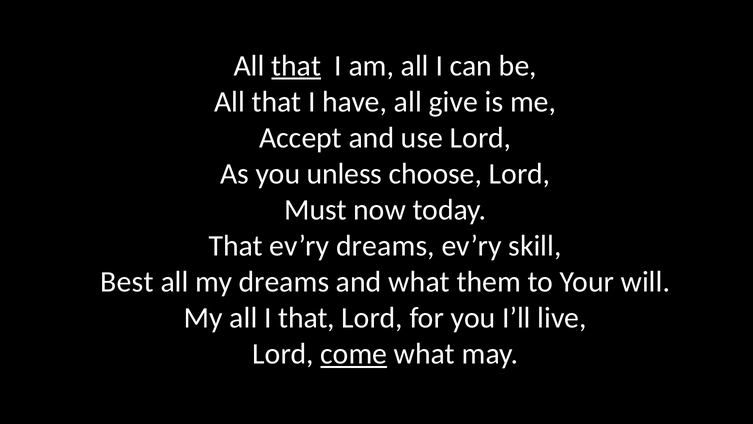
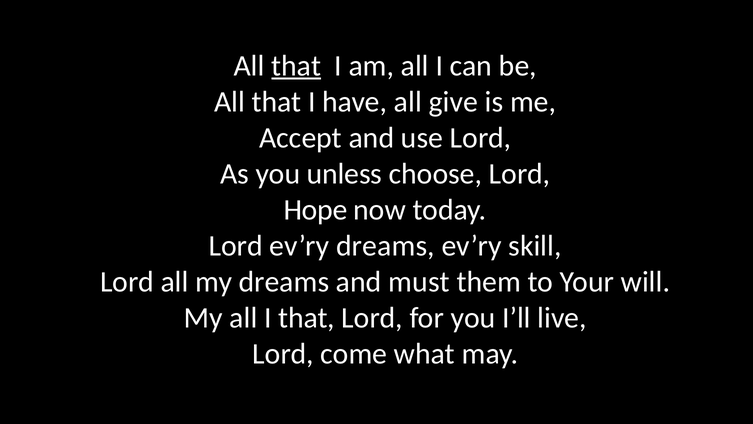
Must: Must -> Hope
That at (236, 246): That -> Lord
Best at (127, 282): Best -> Lord
and what: what -> must
come underline: present -> none
